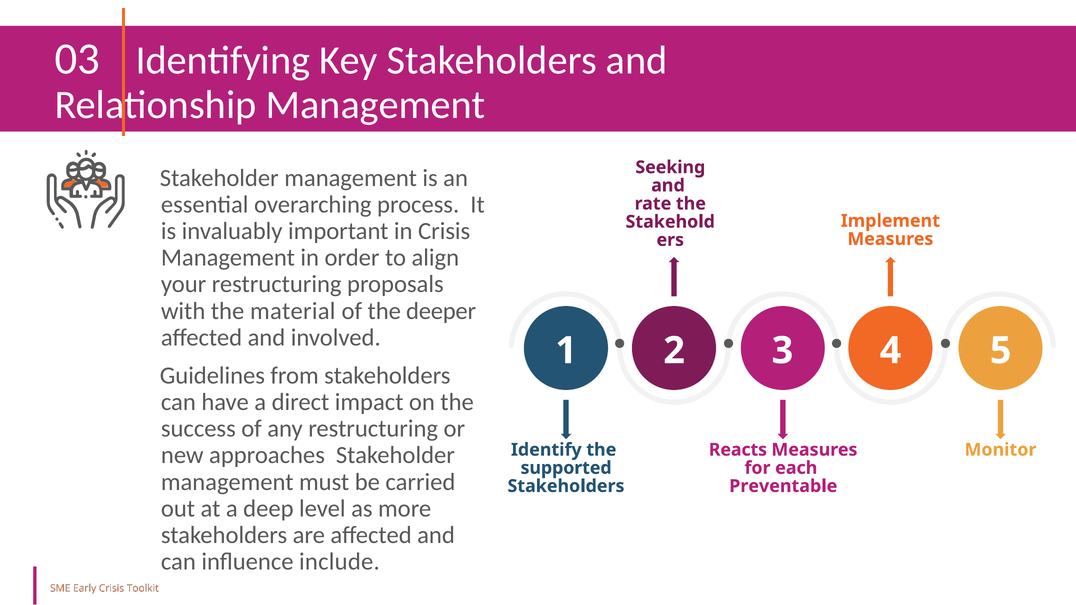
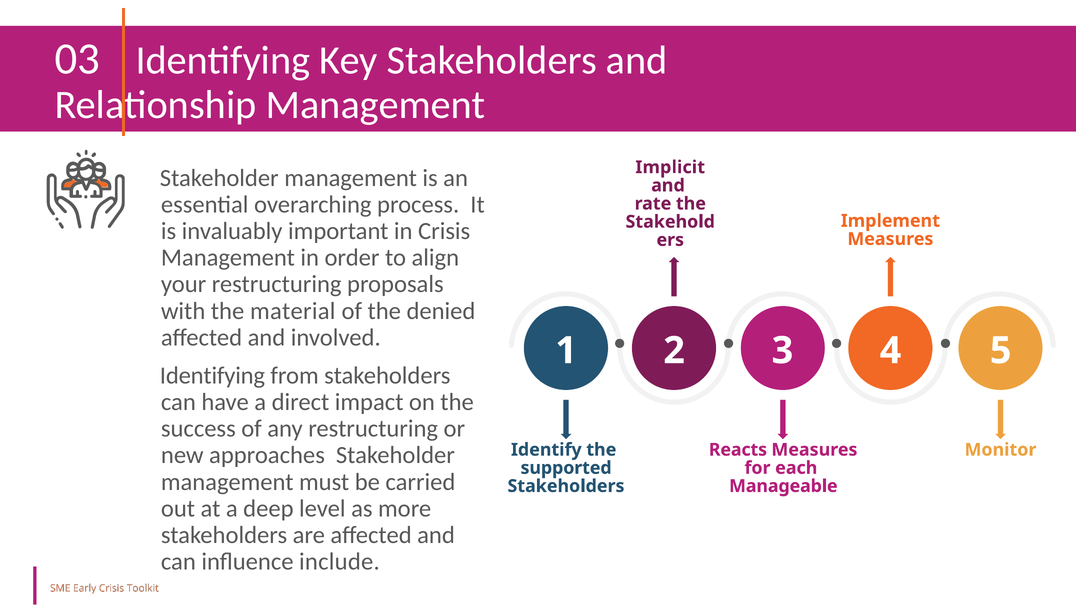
Seeking: Seeking -> Implicit
deeper: deeper -> denied
Guidelines at (212, 376): Guidelines -> Identifying
Preventable: Preventable -> Manageable
